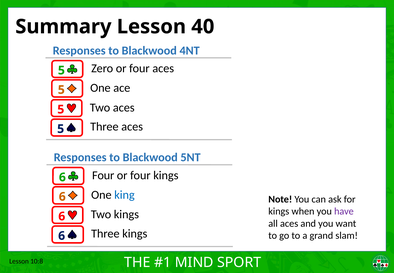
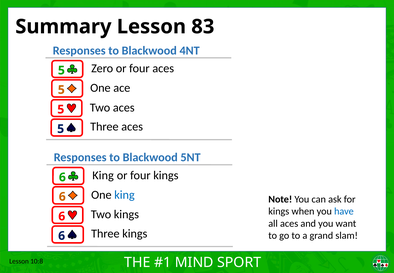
40: 40 -> 83
Four at (103, 175): Four -> King
have colour: purple -> blue
